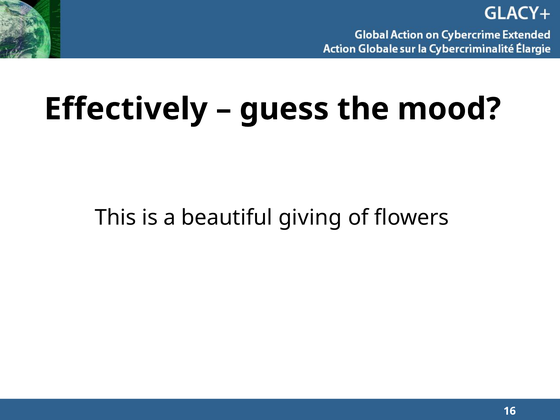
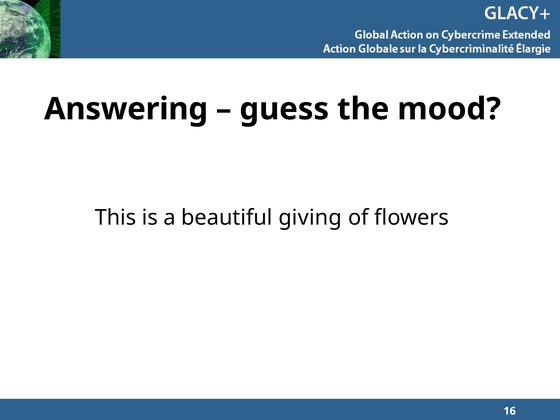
Effectively: Effectively -> Answering
